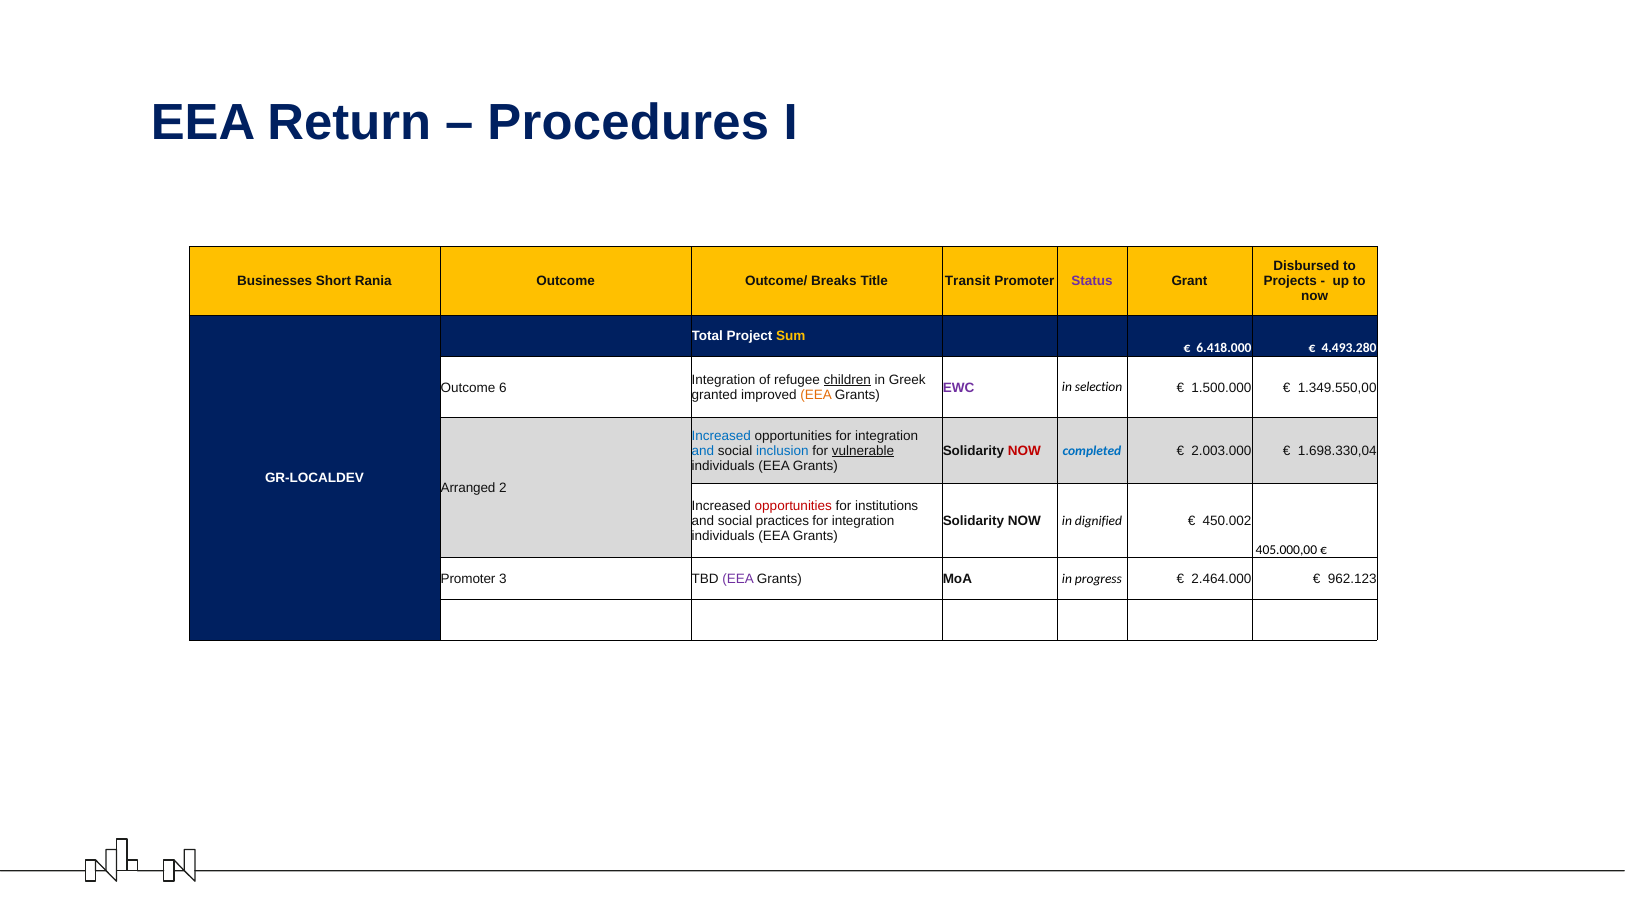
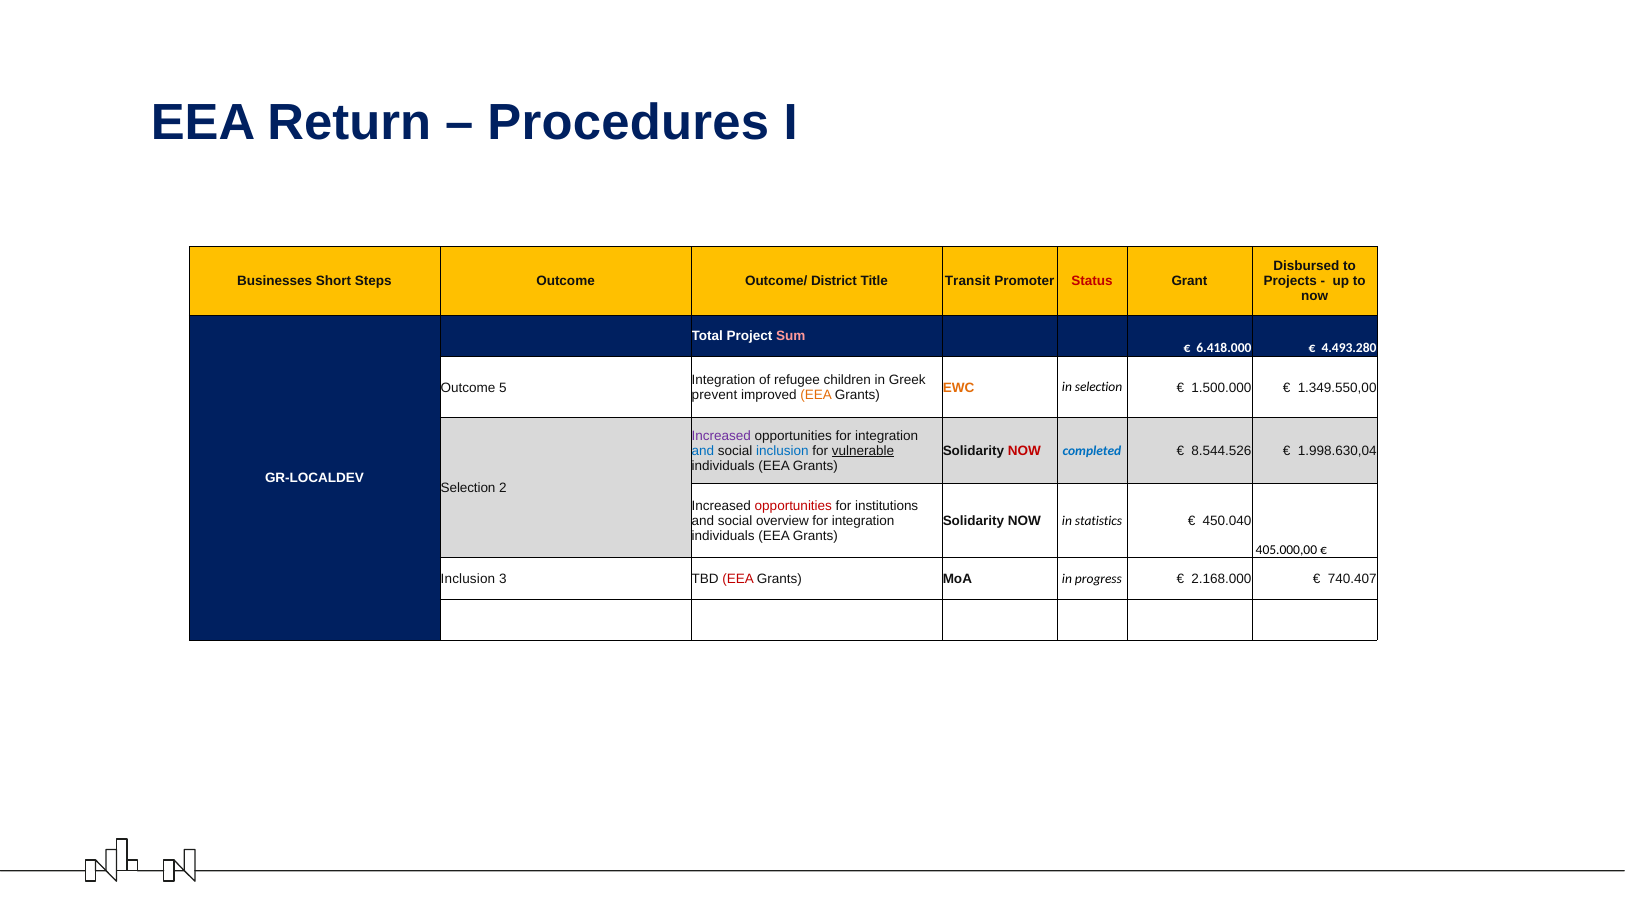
Rania: Rania -> Steps
Breaks: Breaks -> District
Status colour: purple -> red
Sum colour: yellow -> pink
children underline: present -> none
6: 6 -> 5
EWC colour: purple -> orange
granted: granted -> prevent
Increased at (721, 436) colour: blue -> purple
2.003.000: 2.003.000 -> 8.544.526
1.698.330,04: 1.698.330,04 -> 1.998.630,04
Arranged at (468, 488): Arranged -> Selection
practices: practices -> overview
dignified: dignified -> statistics
450.002: 450.002 -> 450.040
Promoter at (468, 579): Promoter -> Inclusion
EEA at (738, 579) colour: purple -> red
2.464.000: 2.464.000 -> 2.168.000
962.123: 962.123 -> 740.407
